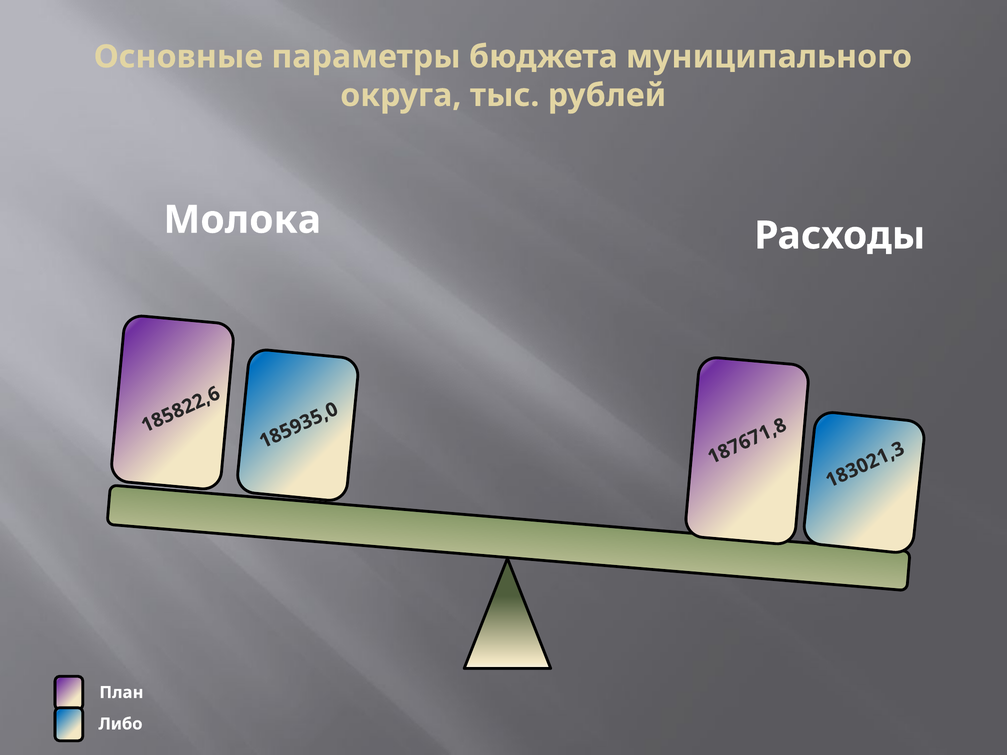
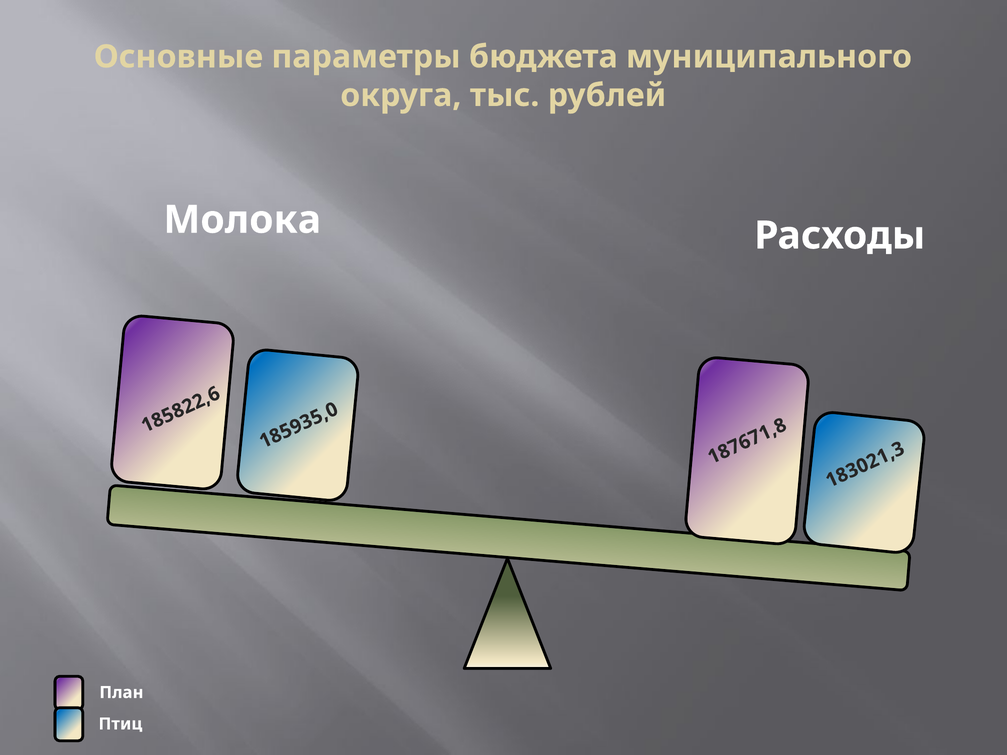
Либо: Либо -> Птиц
